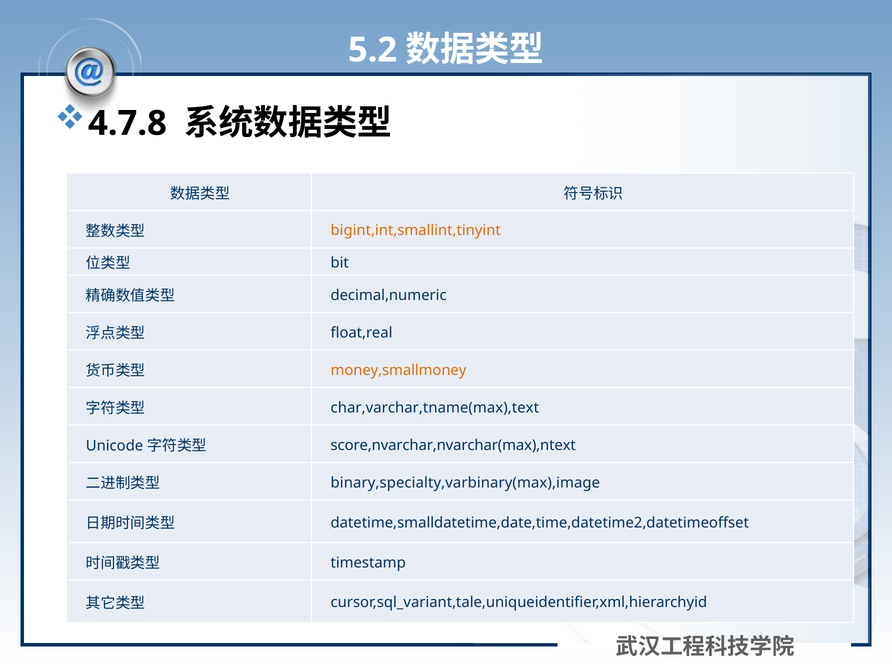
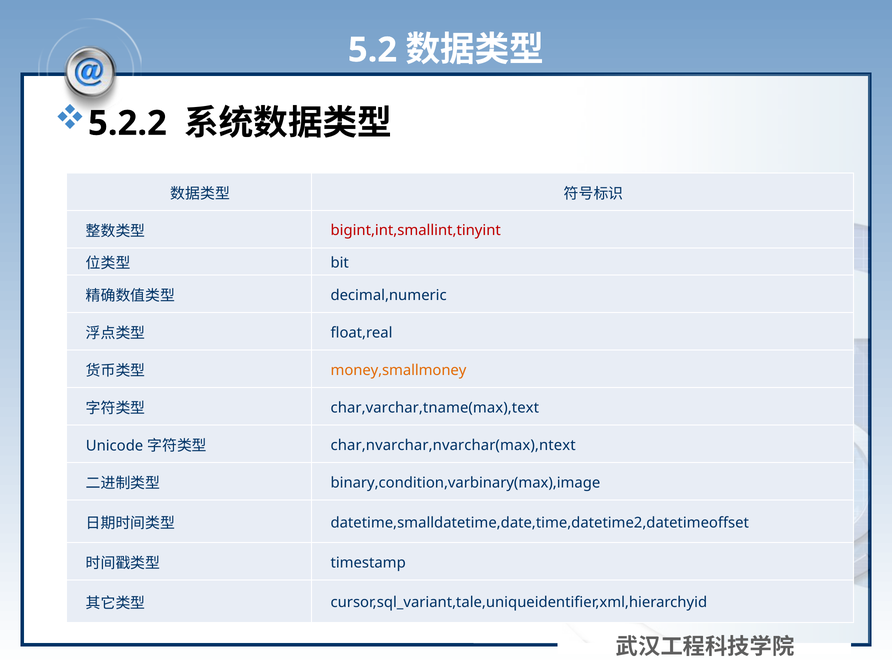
4.7.8: 4.7.8 -> 5.2.2
bigint,int,smallint,tinyint colour: orange -> red
score,nvarchar,nvarchar(max),ntext: score,nvarchar,nvarchar(max),ntext -> char,nvarchar,nvarchar(max),ntext
binary,specialty,varbinary(max),image: binary,specialty,varbinary(max),image -> binary,condition,varbinary(max),image
